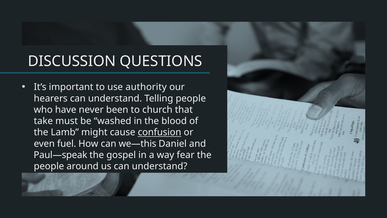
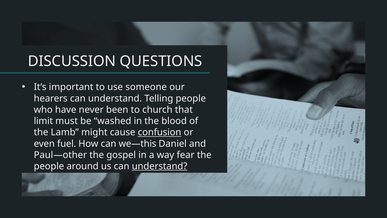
authority: authority -> someone
take: take -> limit
Paul—speak: Paul—speak -> Paul—other
understand at (160, 166) underline: none -> present
